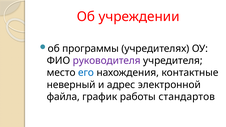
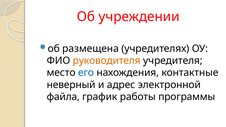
программы: программы -> размещена
руководителя colour: purple -> orange
стандартов: стандартов -> программы
